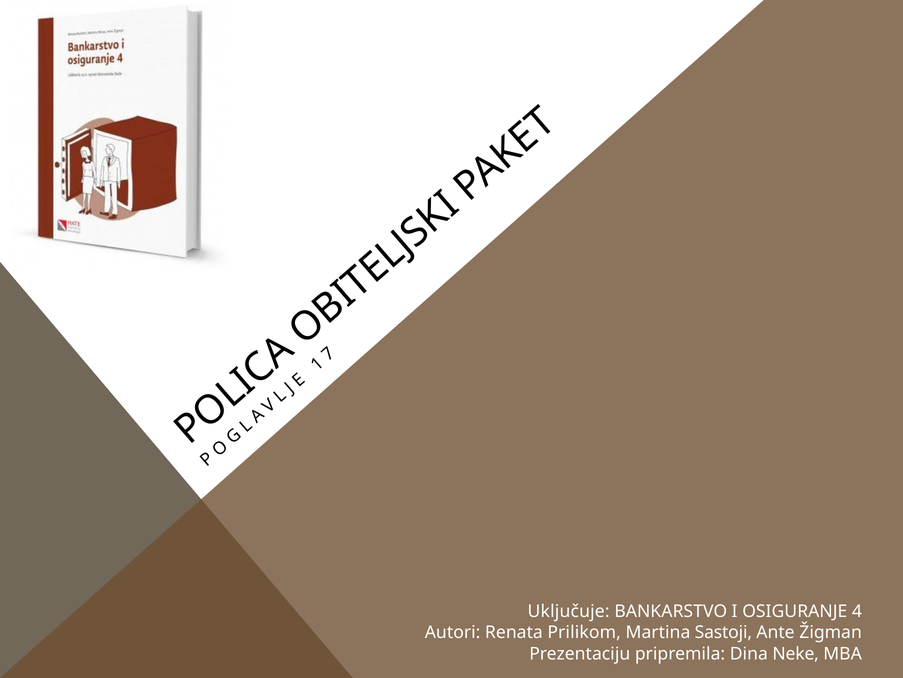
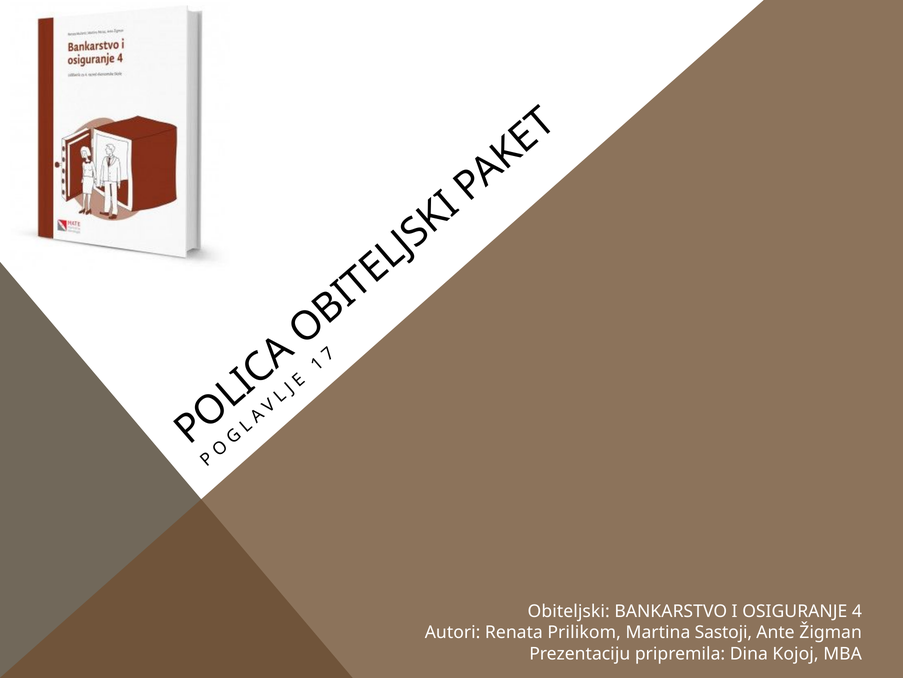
Uključuje: Uključuje -> Obiteljski
Neke: Neke -> Kojoj
